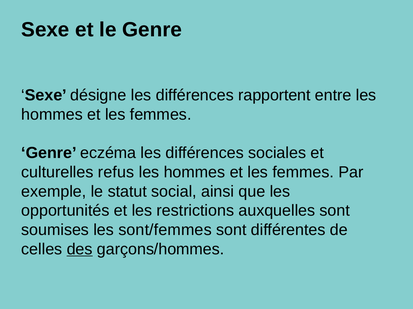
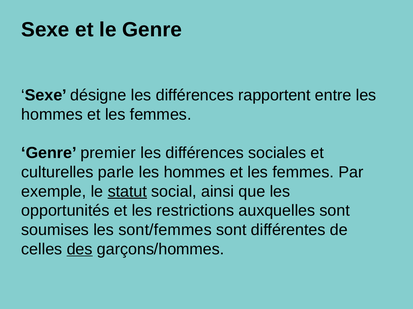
eczéma: eczéma -> premier
refus: refus -> parle
statut underline: none -> present
